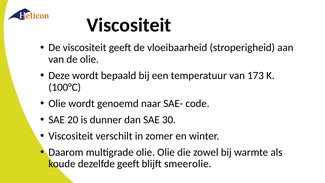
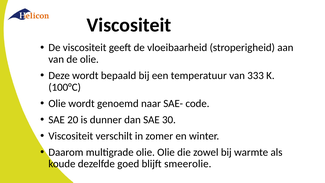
173: 173 -> 333
dezelfde geeft: geeft -> goed
